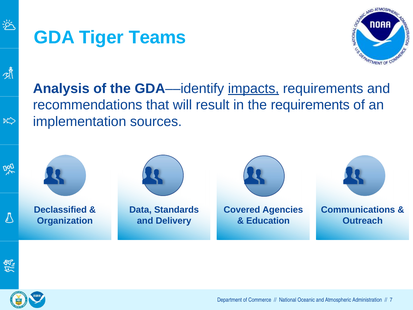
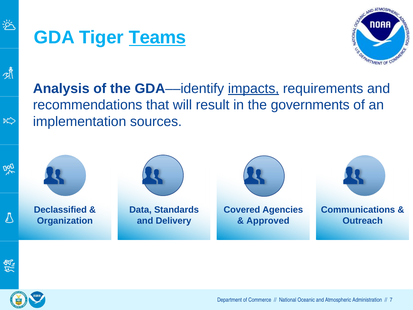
Teams underline: none -> present
the requirements: requirements -> governments
Education: Education -> Approved
